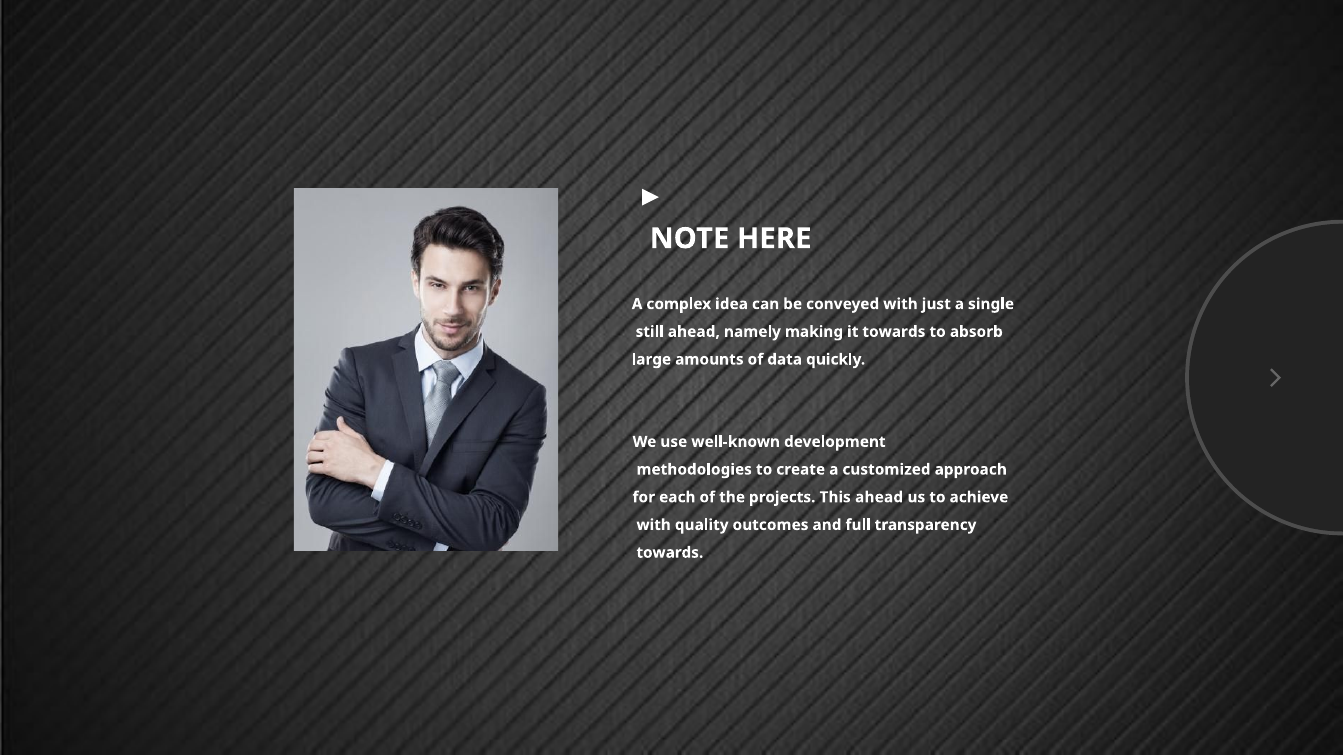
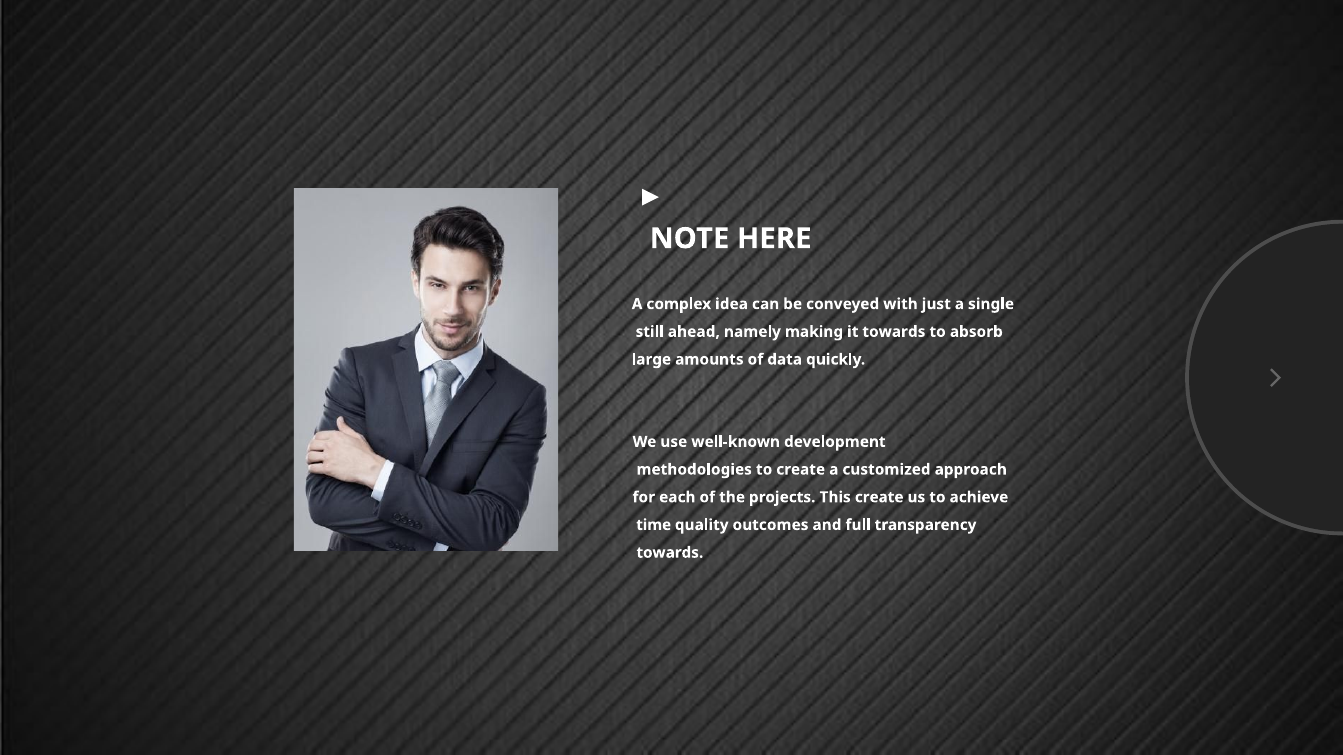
This ahead: ahead -> create
with at (654, 525): with -> time
